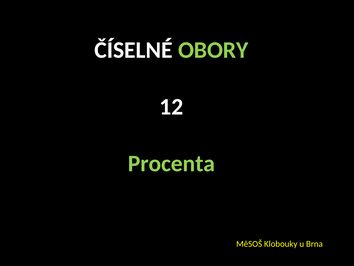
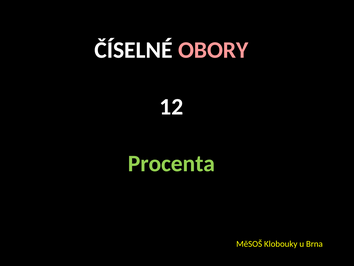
OBORY colour: light green -> pink
